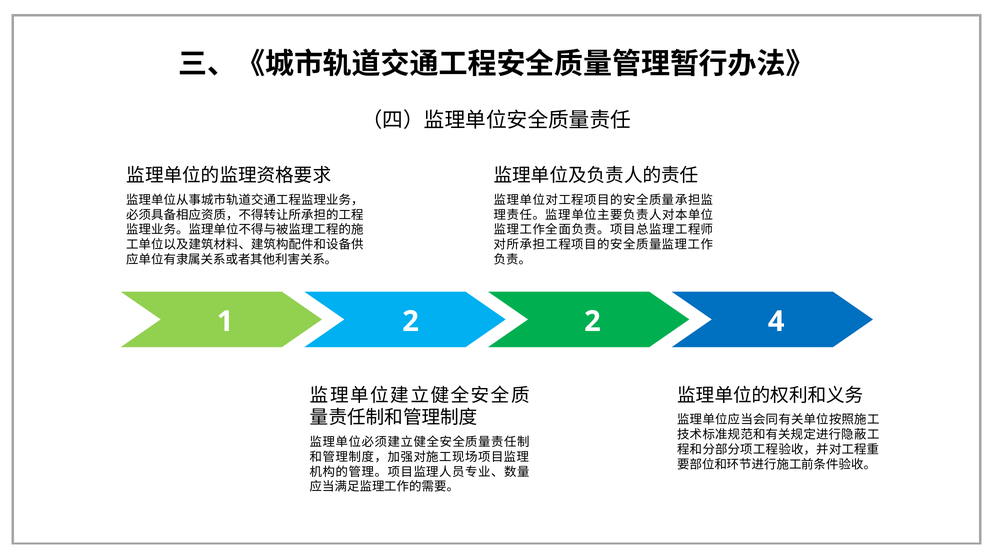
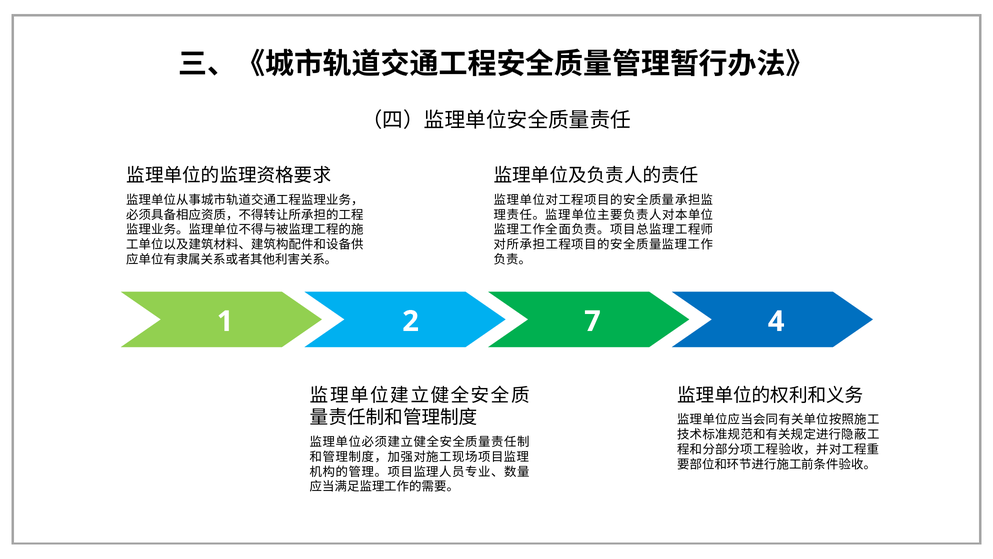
2 2: 2 -> 7
